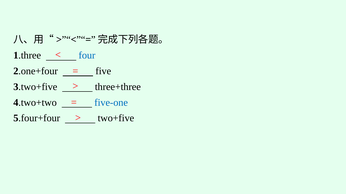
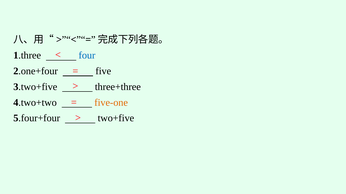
five-one colour: blue -> orange
